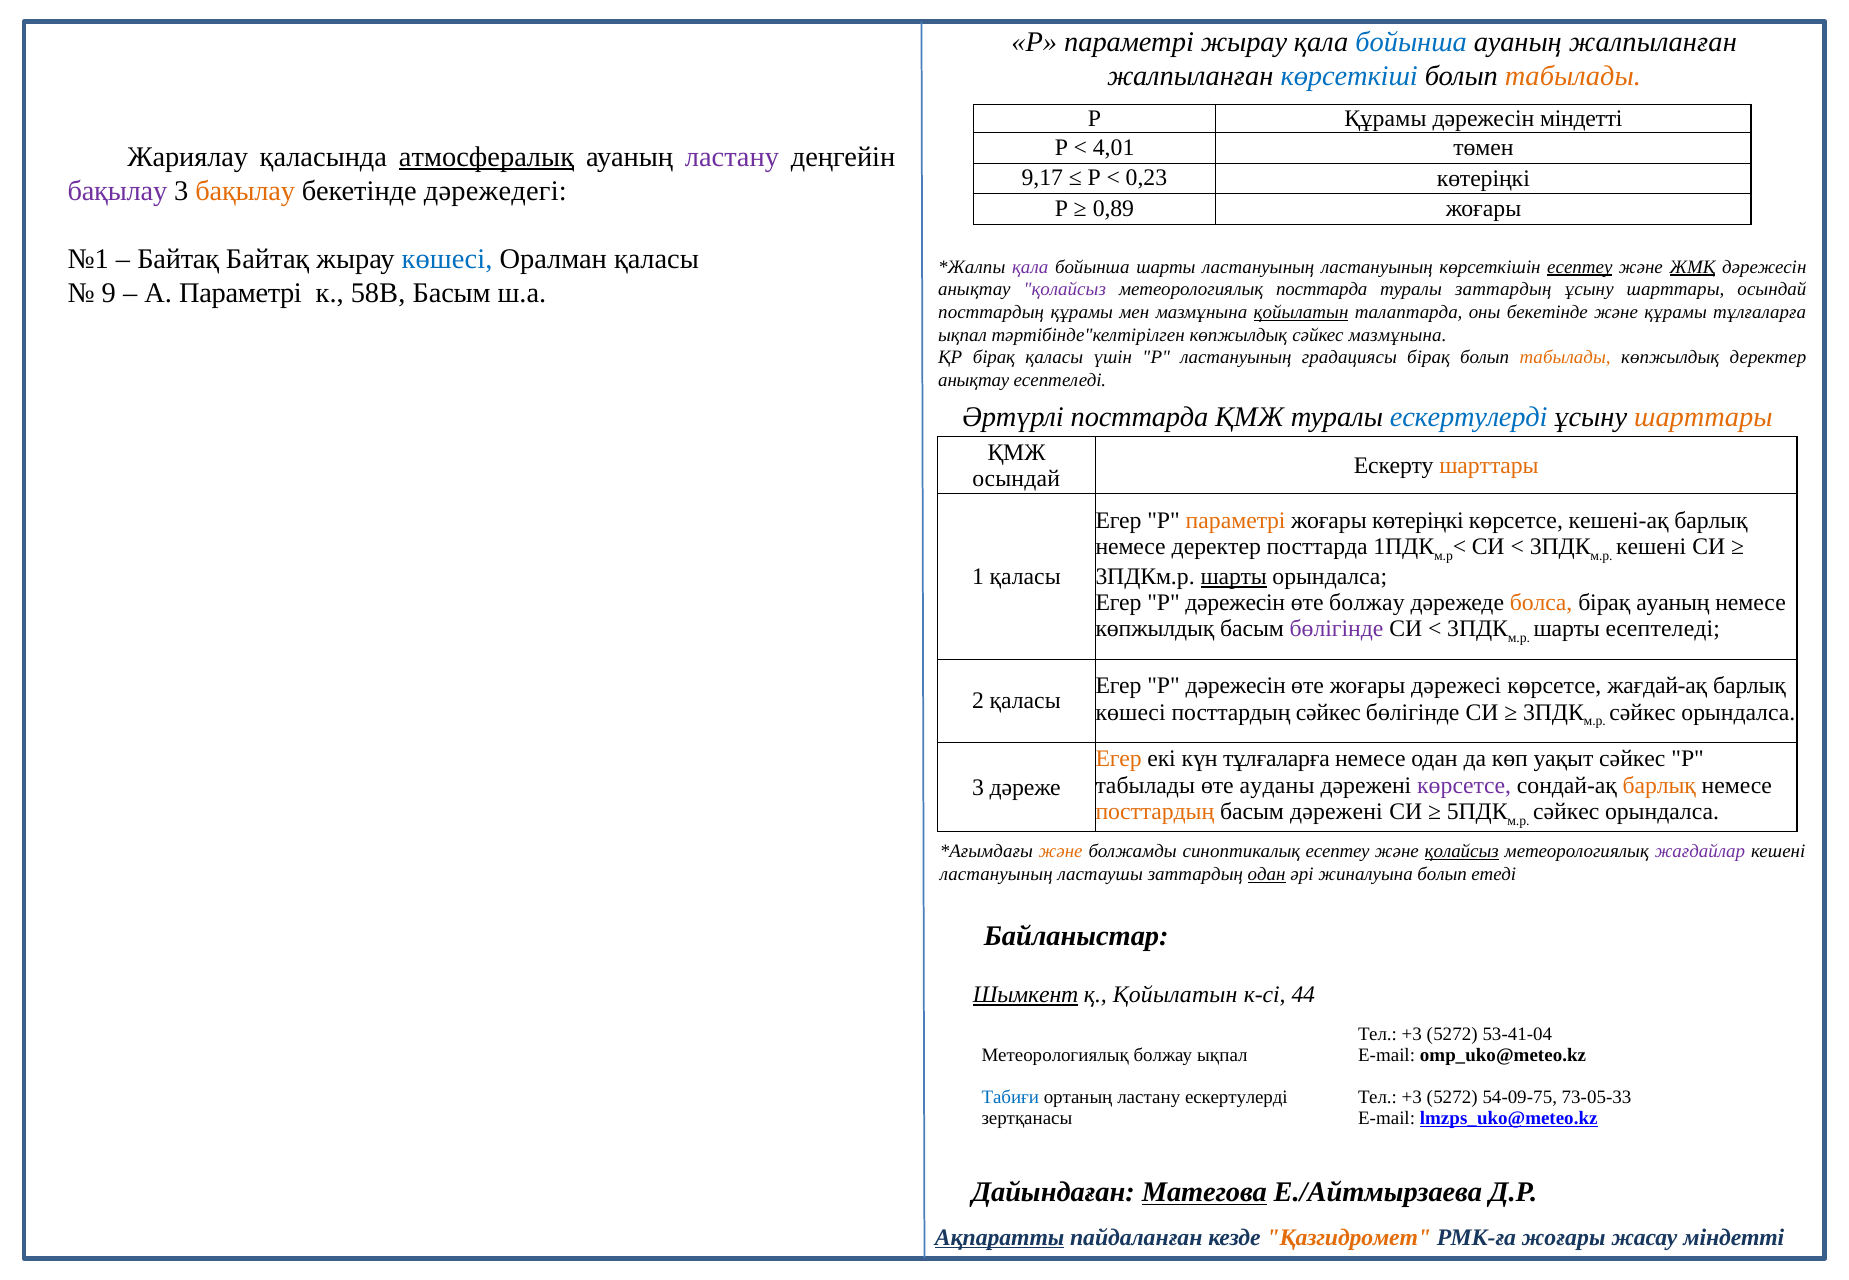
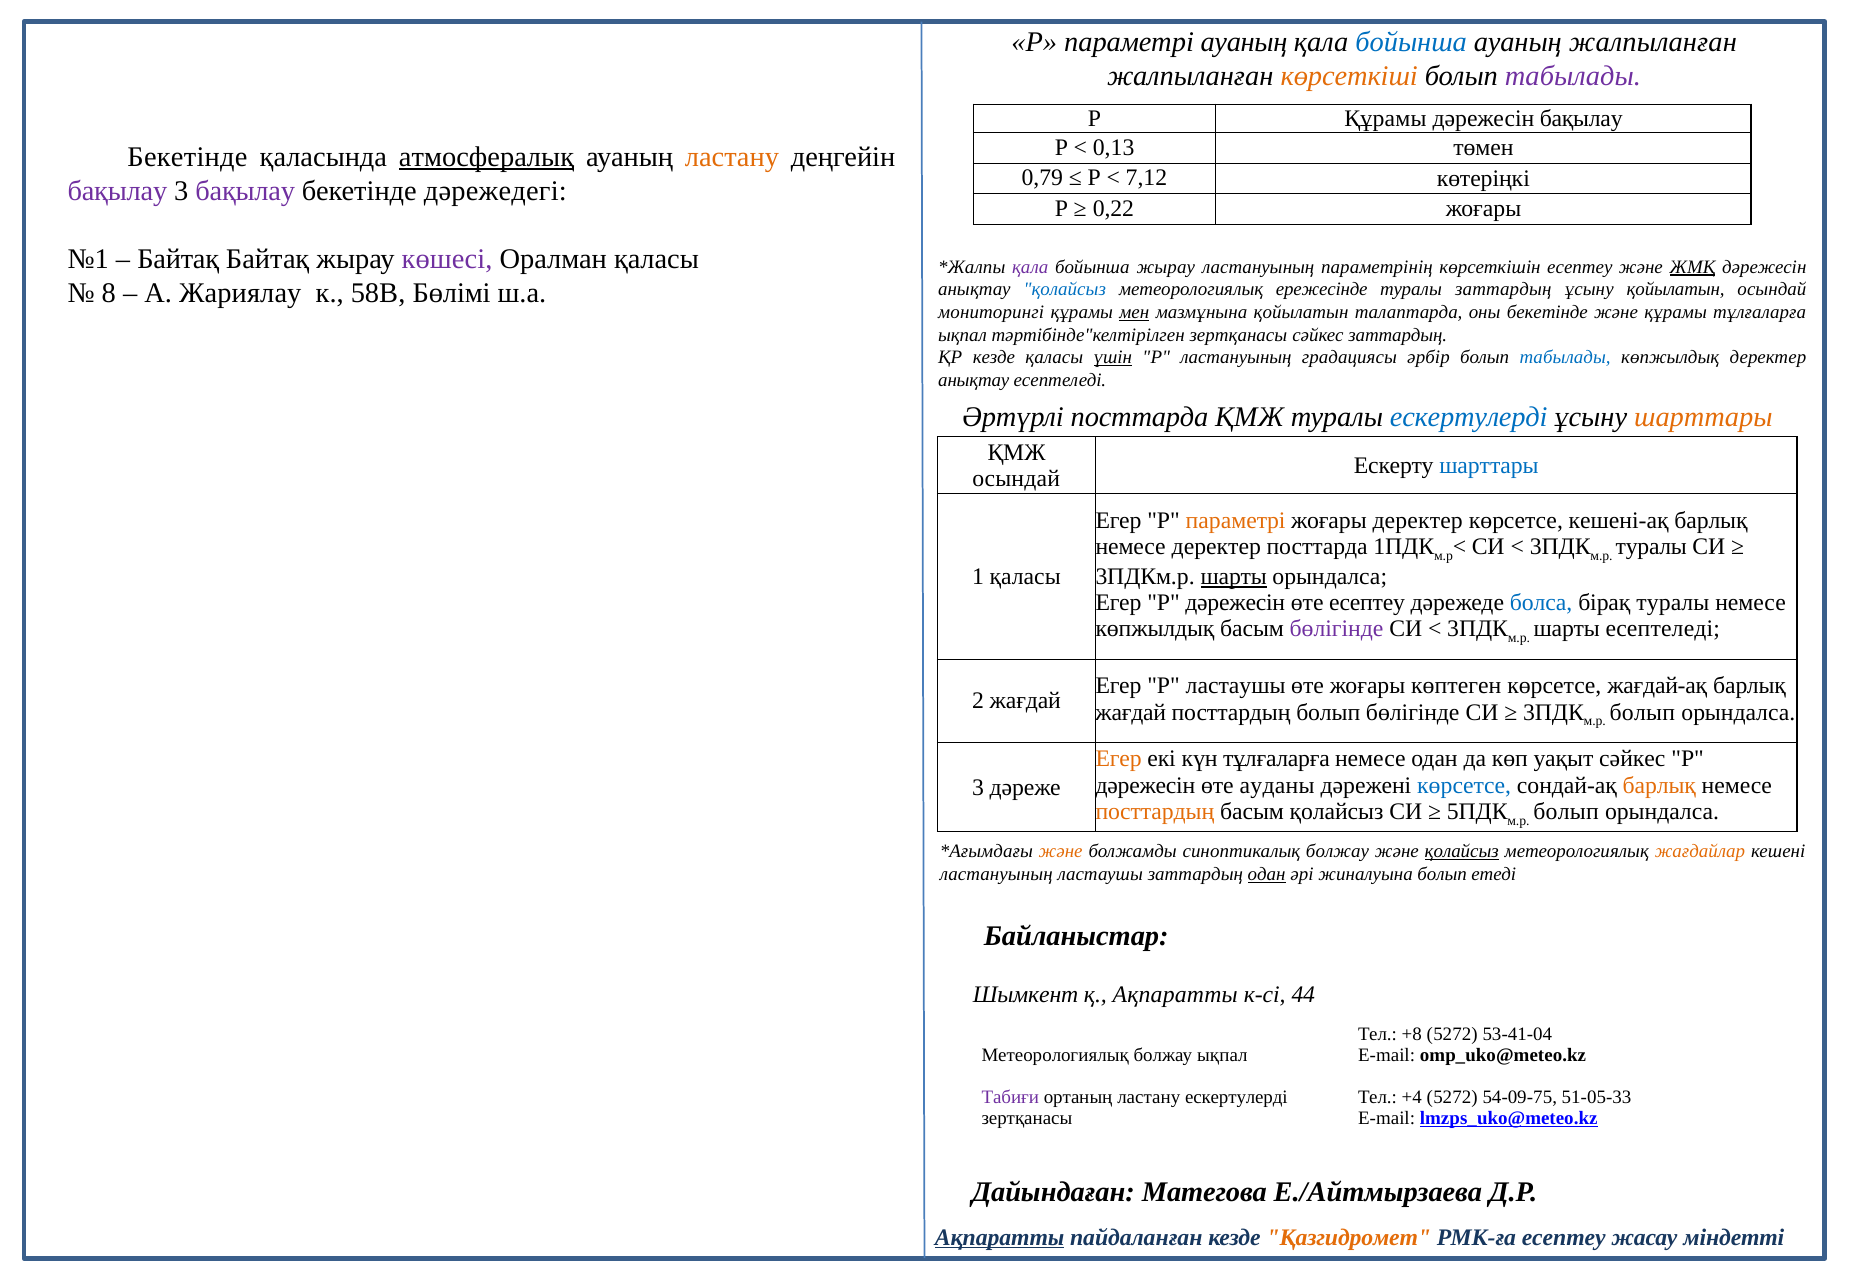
параметрі жырау: жырау -> ауаның
көрсеткіші colour: blue -> orange
табылады at (1573, 76) colour: orange -> purple
дәрежесін міндетті: міндетті -> бақылау
4,01: 4,01 -> 0,13
Жариялау at (188, 157): Жариялау -> Бекетінде
ластану at (732, 157) colour: purple -> orange
9,17: 9,17 -> 0,79
0,23: 0,23 -> 7,12
бақылау at (245, 191) colour: orange -> purple
0,89: 0,89 -> 0,22
көшесі at (447, 259) colour: blue -> purple
бойынша шарты: шарты -> жырау
ластануының ластануының: ластануының -> параметрінің
есептеу at (1580, 267) underline: present -> none
9: 9 -> 8
А Параметрі: Параметрі -> Жариялау
58В Басым: Басым -> Бөлімі
қолайсыз at (1065, 290) colour: purple -> blue
метеорологиялық посттарда: посттарда -> ережесінде
шарттары at (1676, 290): шарттары -> қойылатын
посттардың at (991, 312): посттардың -> мониторингі
мен underline: none -> present
қойылатын at (1301, 312) underline: present -> none
тәртібінде"келтірілген көпжылдық: көпжылдық -> зертқанасы
сәйкес мазмұнына: мазмұнына -> заттардың
ҚР бірақ: бірақ -> кезде
үшін underline: none -> present
градациясы бірақ: бірақ -> әрбір
табылады at (1565, 358) colour: orange -> blue
шарттары at (1489, 465) colour: orange -> blue
жоғары көтеріңкі: көтеріңкі -> деректер
кешені at (1651, 547): кешені -> туралы
өте болжау: болжау -> есептеу
болса colour: orange -> blue
бірақ ауаның: ауаның -> туралы
Р дәрежесін: дәрежесін -> ластаушы
дәрежесі: дәрежесі -> көптеген
2 қаласы: қаласы -> жағдай
көшесі at (1131, 712): көшесі -> жағдай
посттардың сәйкес: сәйкес -> болып
сәйкес at (1642, 712): сәйкес -> болып
табылады at (1145, 785): табылады -> дәрежесін
көрсетсе at (1464, 785) colour: purple -> blue
басым дәрежені: дәрежені -> қолайсыз
сәйкес at (1566, 811): сәйкес -> болып
синоптикалық есептеу: есептеу -> болжау
жағдайлар colour: purple -> orange
Шымкент underline: present -> none
қ Қойылатын: Қойылатын -> Ақпаратты
+3 at (1412, 1035): +3 -> +8
Табиғи colour: blue -> purple
+3 at (1412, 1097): +3 -> +4
73-05-33: 73-05-33 -> 51-05-33
Матегова underline: present -> none
РМК-ға жоғары: жоғары -> есептеу
